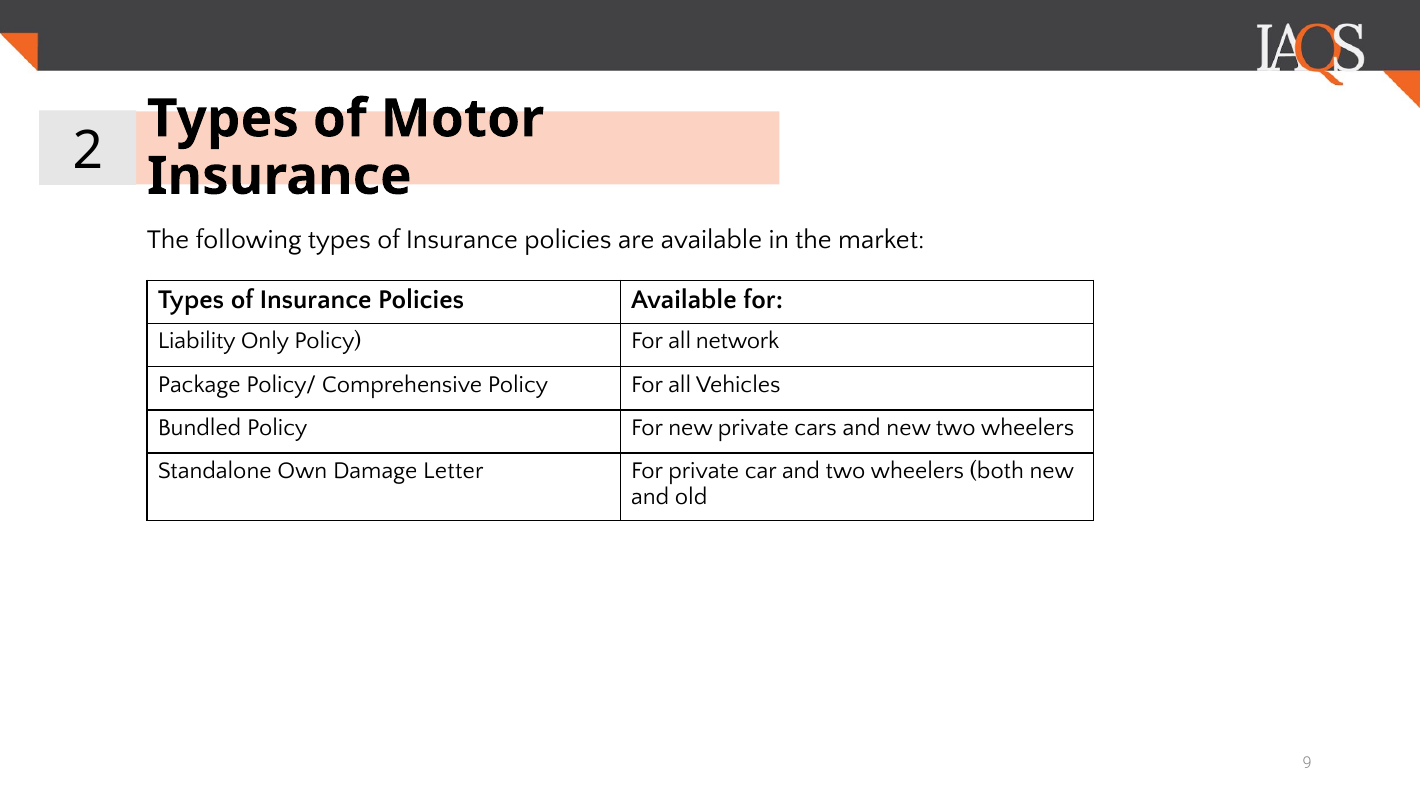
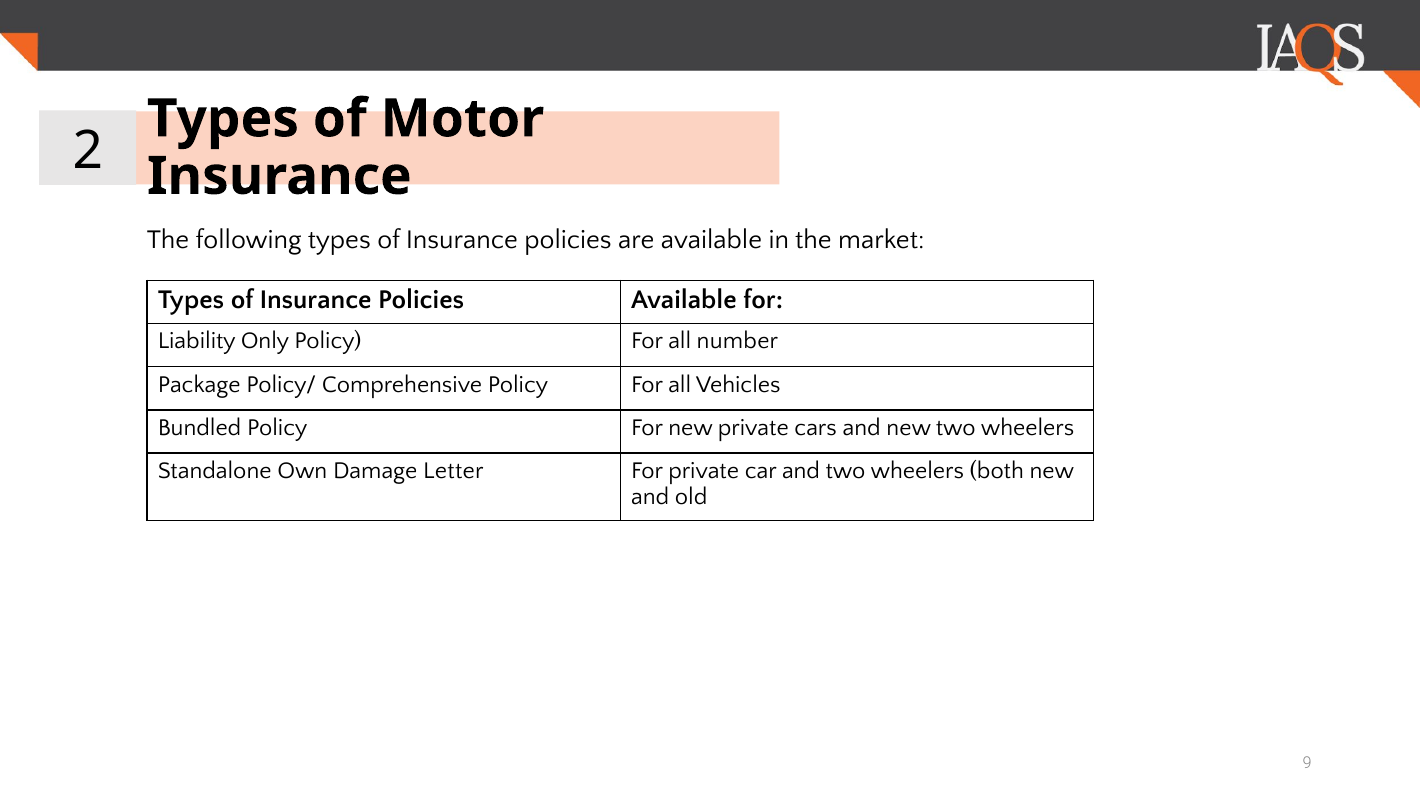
network: network -> number
